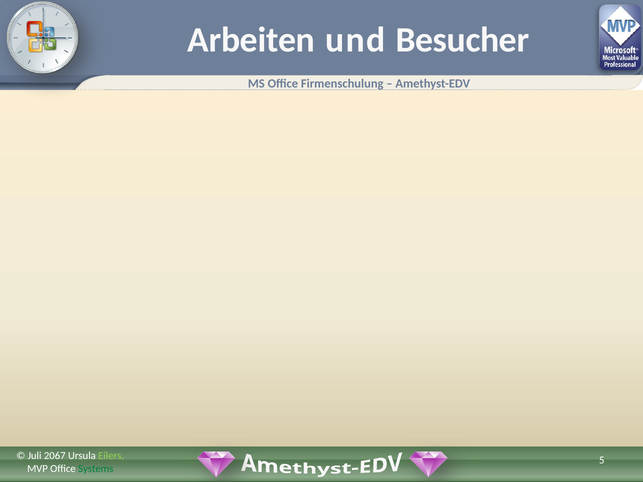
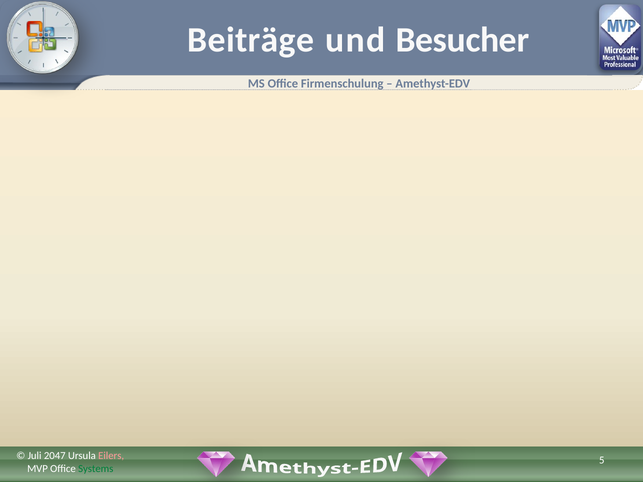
Arbeiten: Arbeiten -> Beiträge
2067: 2067 -> 2047
Eilers colour: light green -> pink
